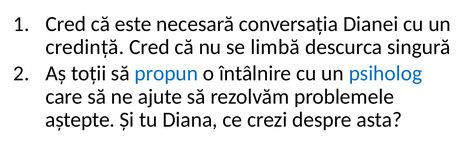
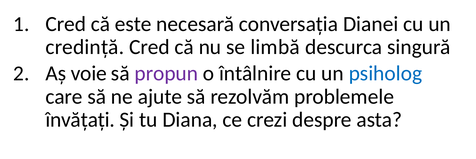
toții: toții -> voie
propun colour: blue -> purple
aștepte: aștepte -> învățați
